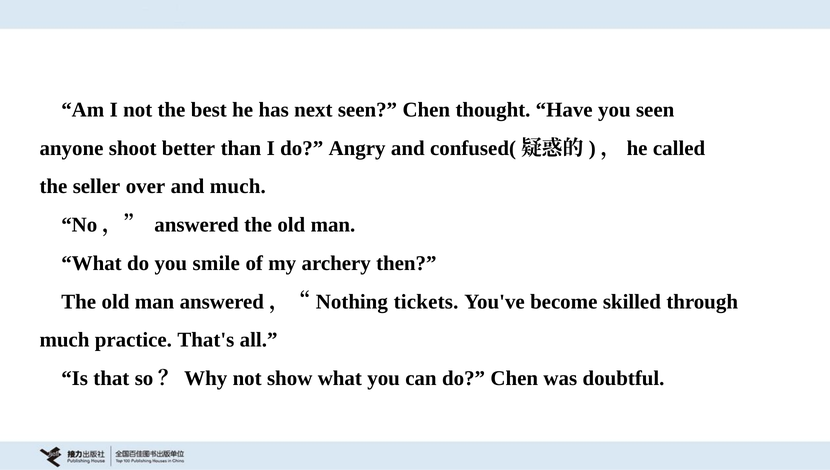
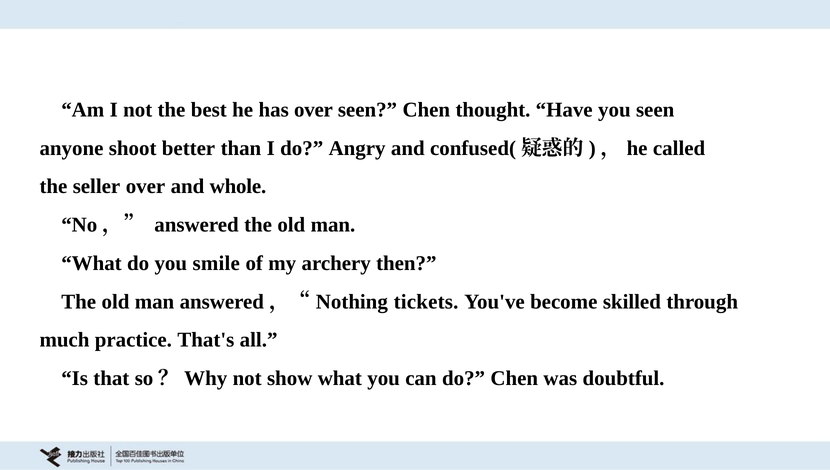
has next: next -> over
and much: much -> whole
